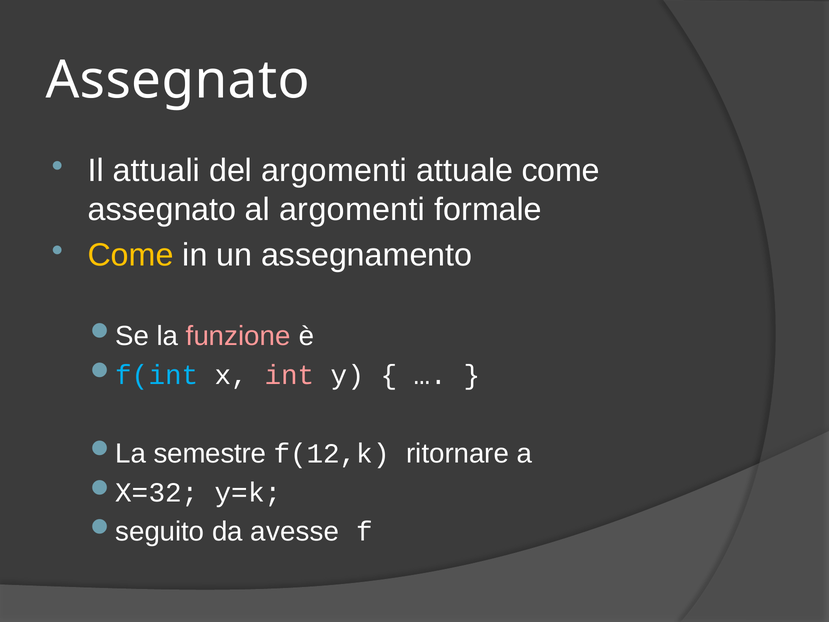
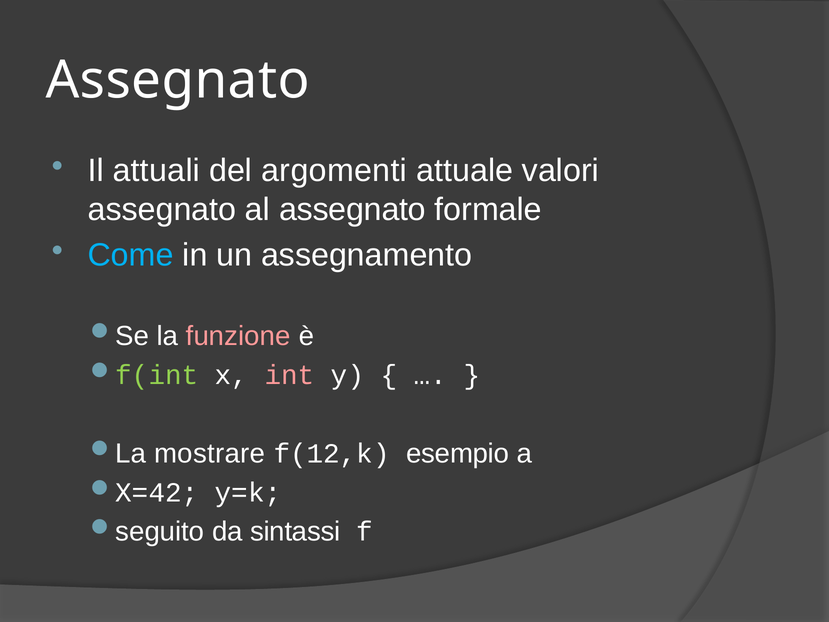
attuale come: come -> valori
al argomenti: argomenti -> assegnato
Come at (131, 255) colour: yellow -> light blue
f(int colour: light blue -> light green
semestre: semestre -> mostrare
ritornare: ritornare -> esempio
X=32: X=32 -> X=42
avesse: avesse -> sintassi
